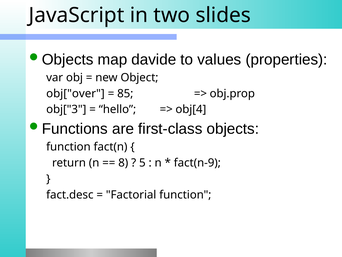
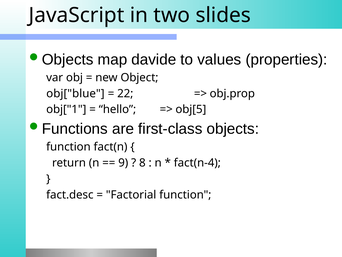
obj["over: obj["over -> obj["blue
85: 85 -> 22
obj["3: obj["3 -> obj["1
obj[4: obj[4 -> obj[5
8: 8 -> 9
5: 5 -> 8
fact(n-9: fact(n-9 -> fact(n-4
